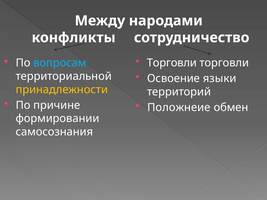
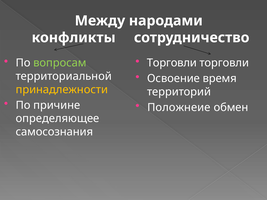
вопросам colour: light blue -> light green
языки: языки -> время
формировании: формировании -> определяющее
